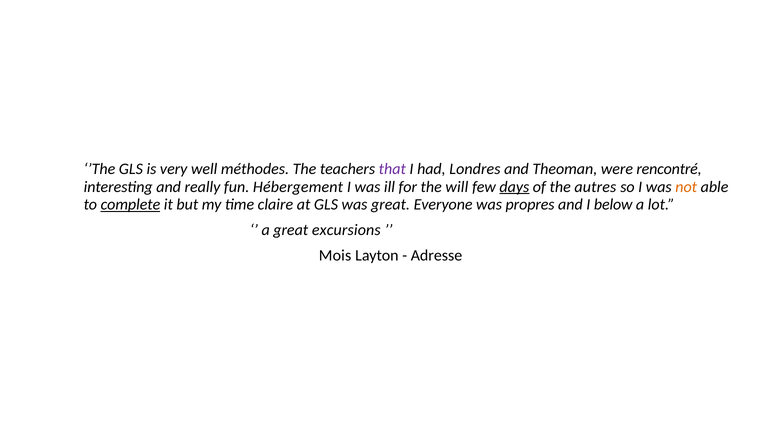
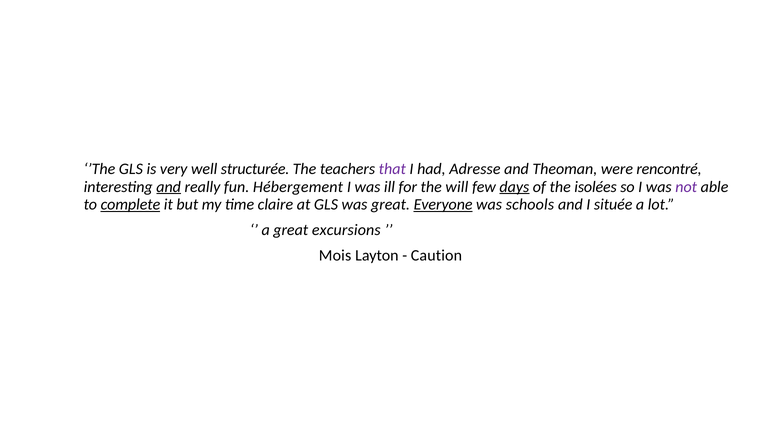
méthodes: méthodes -> structurée
Londres: Londres -> Adresse
and at (169, 187) underline: none -> present
autres: autres -> isolées
not colour: orange -> purple
Everyone underline: none -> present
propres: propres -> schools
below: below -> située
Adresse: Adresse -> Caution
